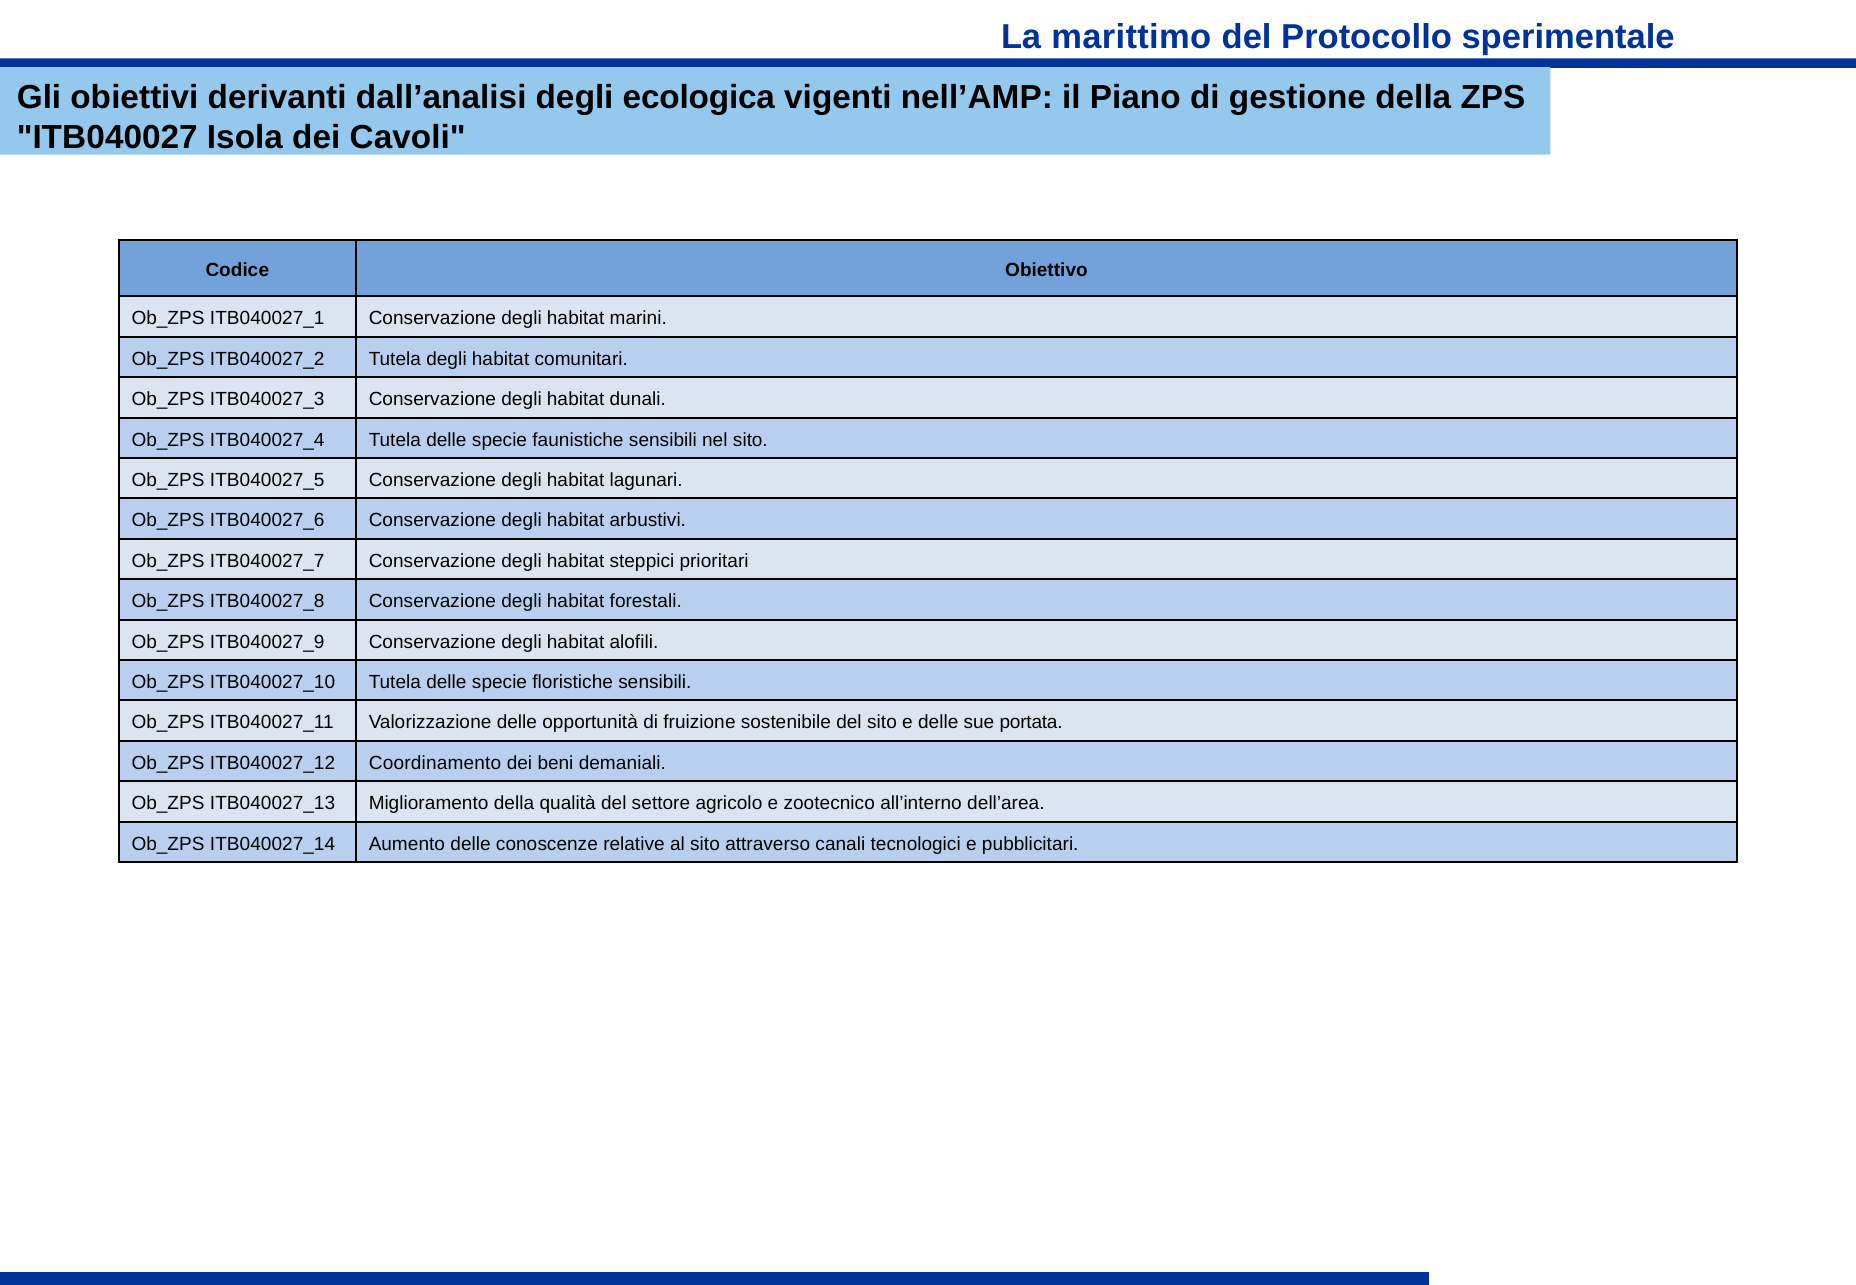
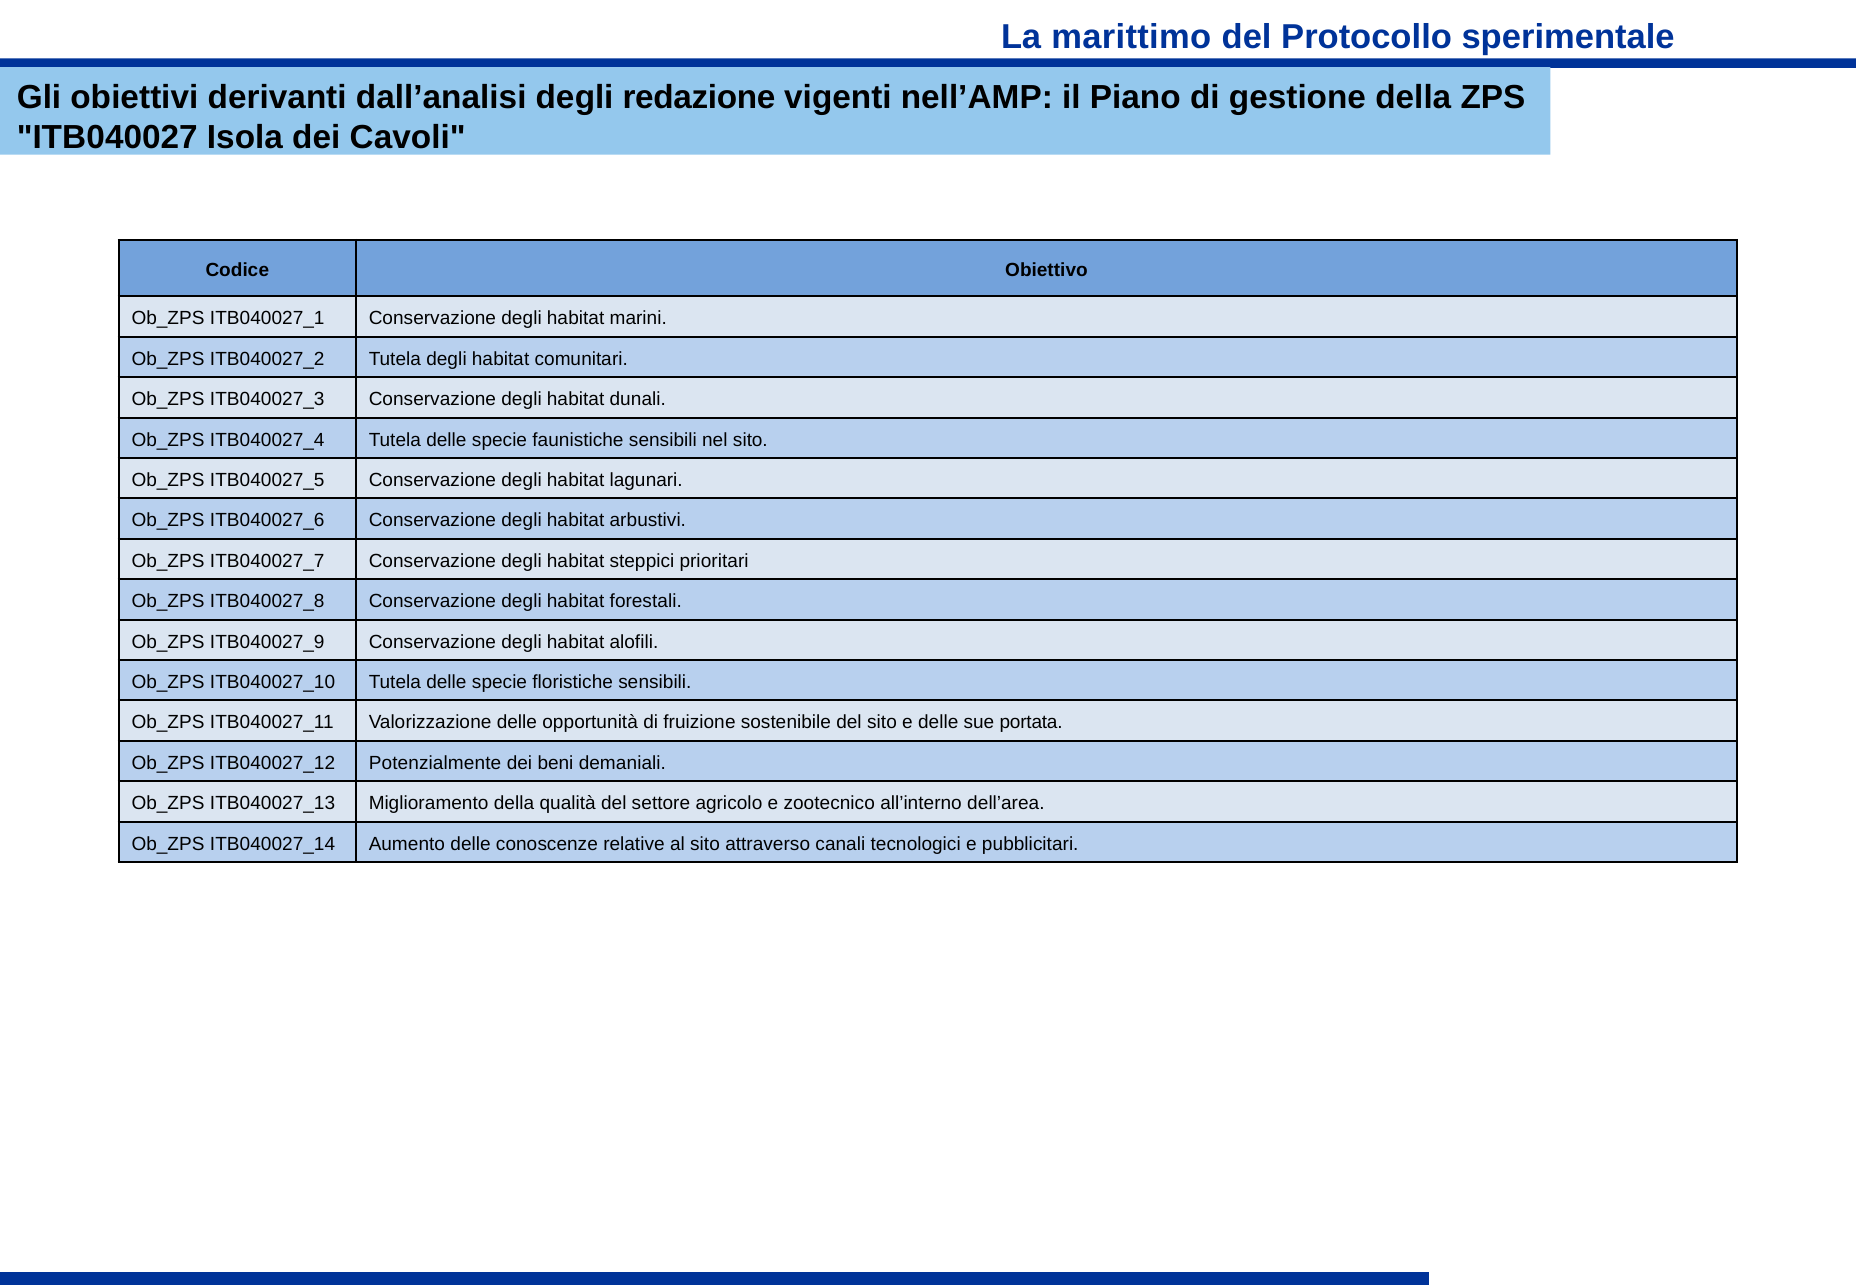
ecologica: ecologica -> redazione
Coordinamento: Coordinamento -> Potenzialmente
